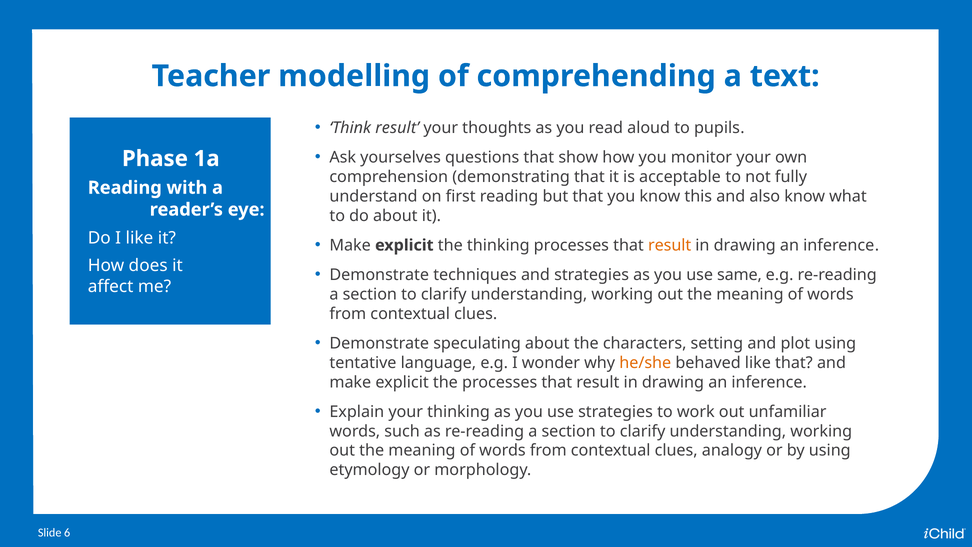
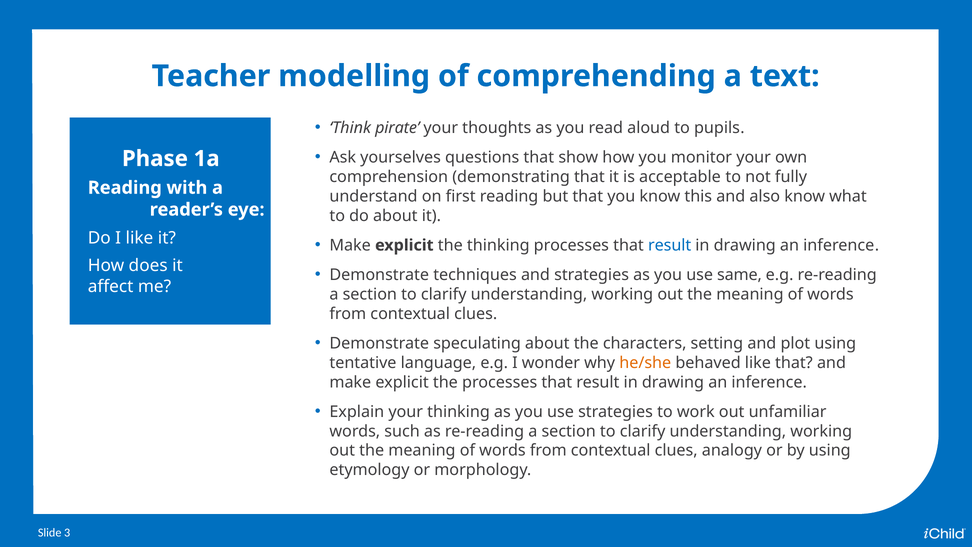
Think result: result -> pirate
result at (670, 245) colour: orange -> blue
6: 6 -> 3
